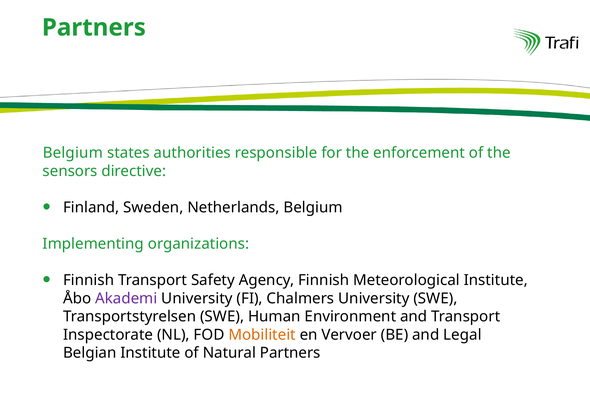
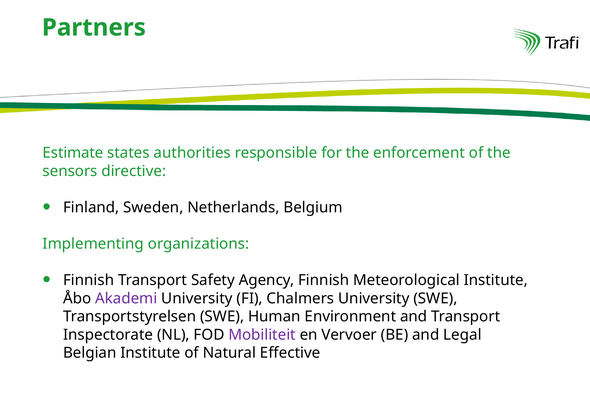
Belgium at (73, 153): Belgium -> Estimate
Mobiliteit colour: orange -> purple
Natural Partners: Partners -> Effective
